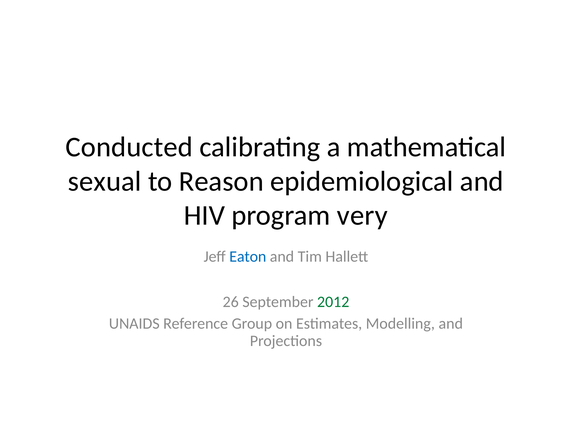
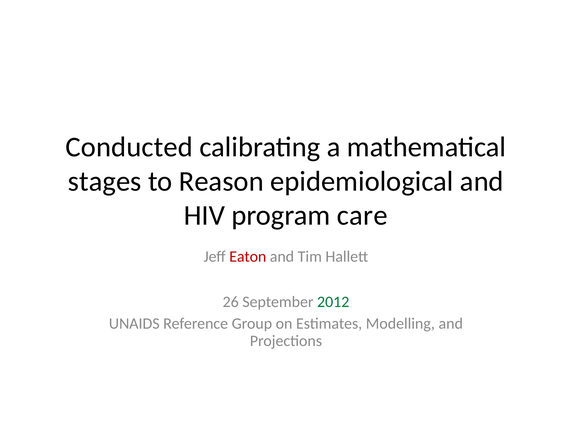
sexual: sexual -> stages
very: very -> care
Eaton colour: blue -> red
